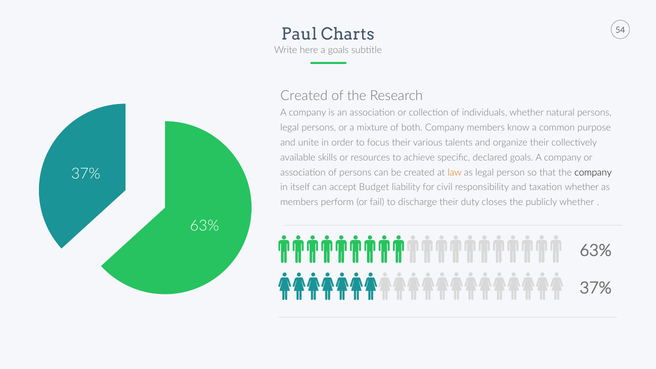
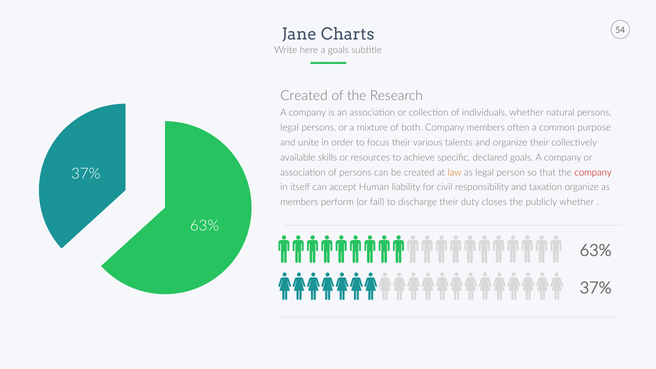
Paul: Paul -> Jane
know: know -> often
company at (593, 172) colour: black -> red
Budget: Budget -> Human
taxation whether: whether -> organize
